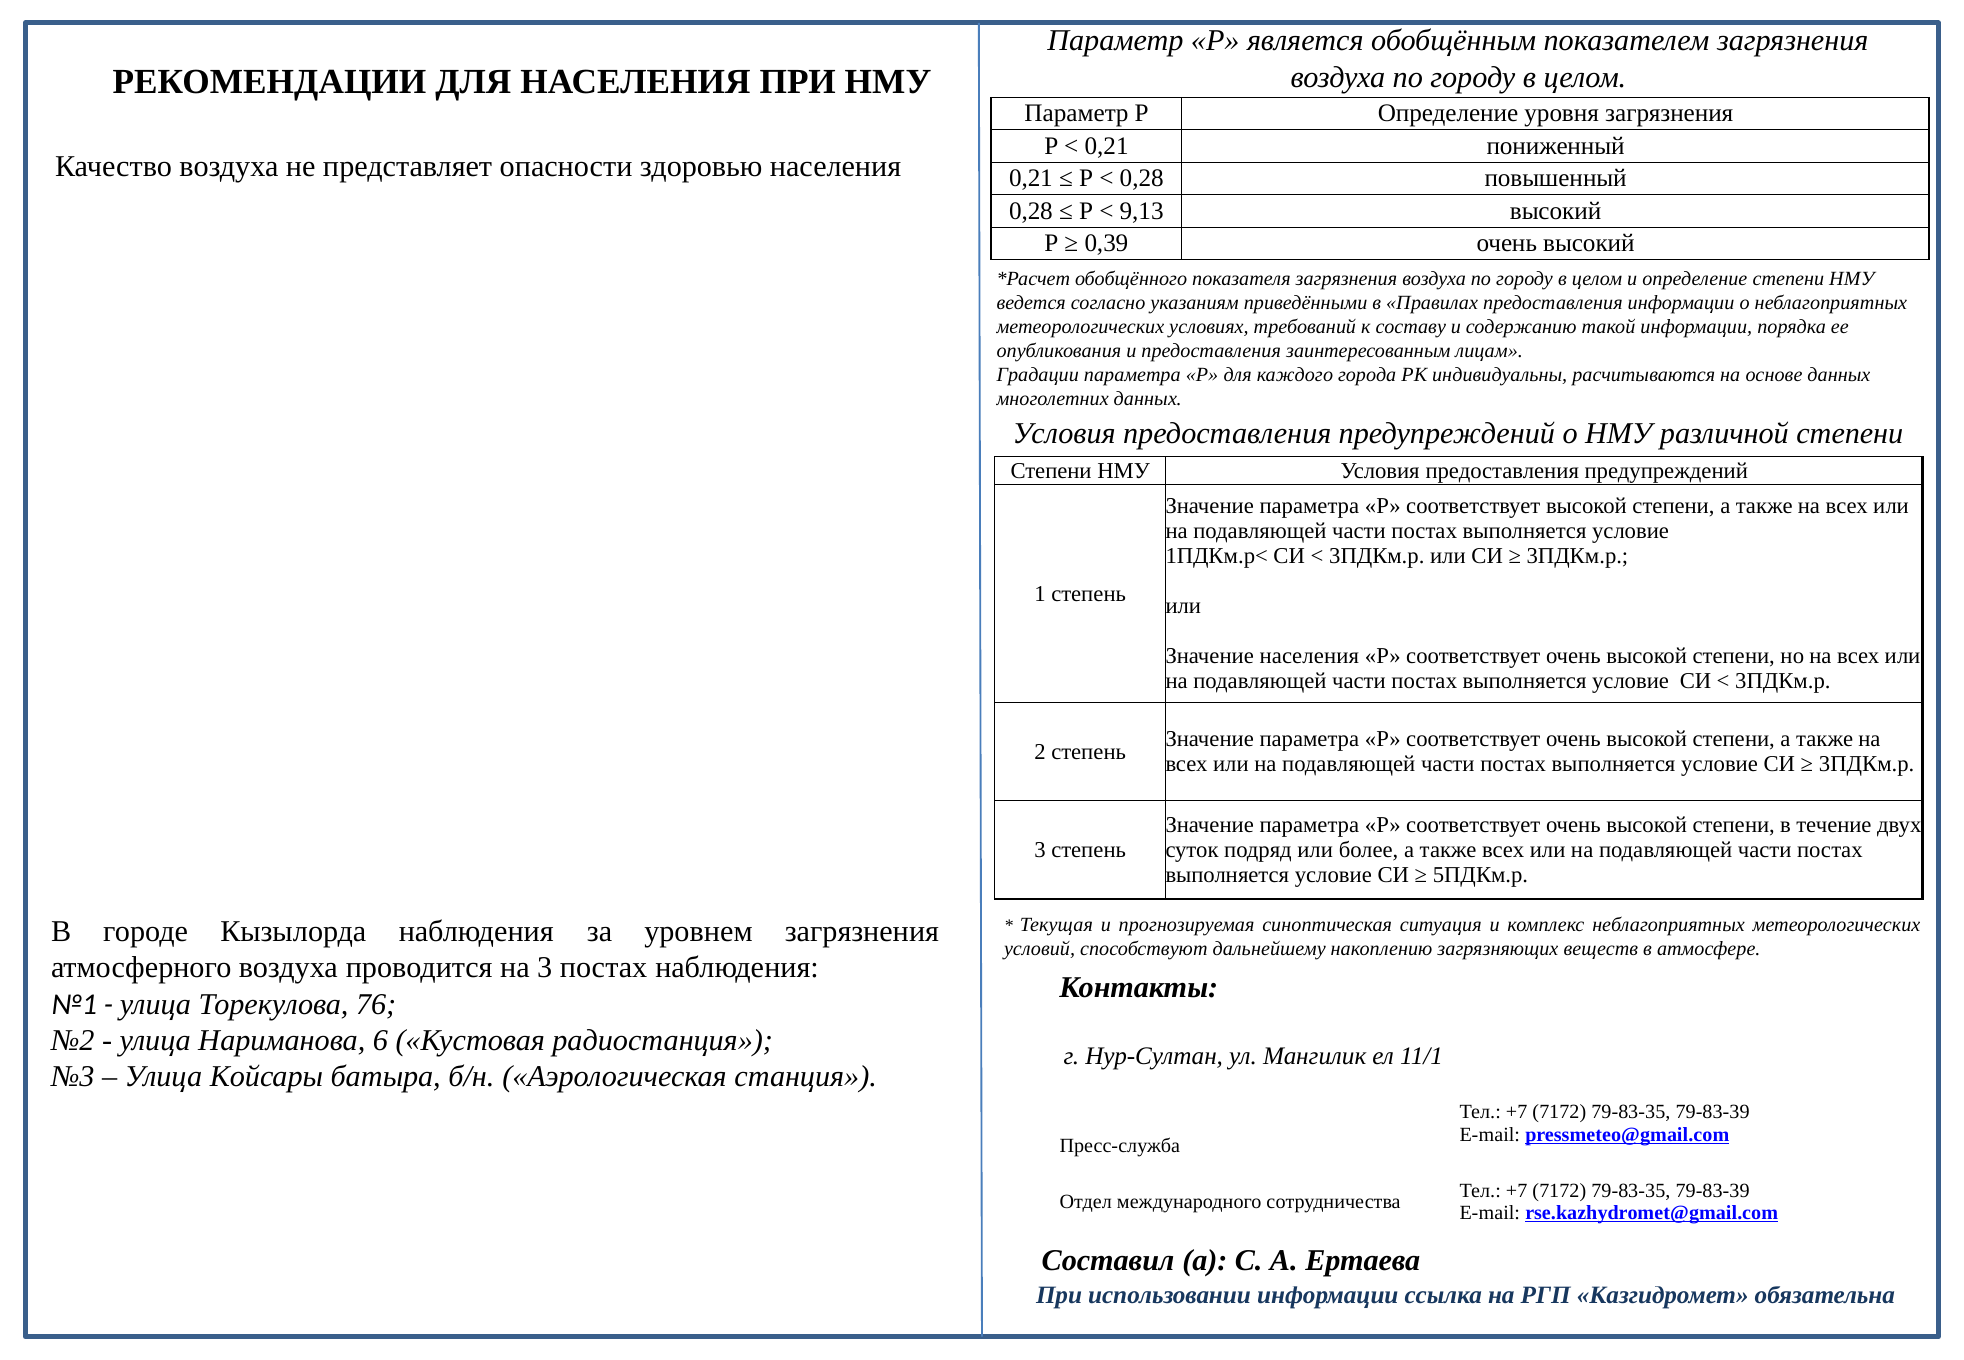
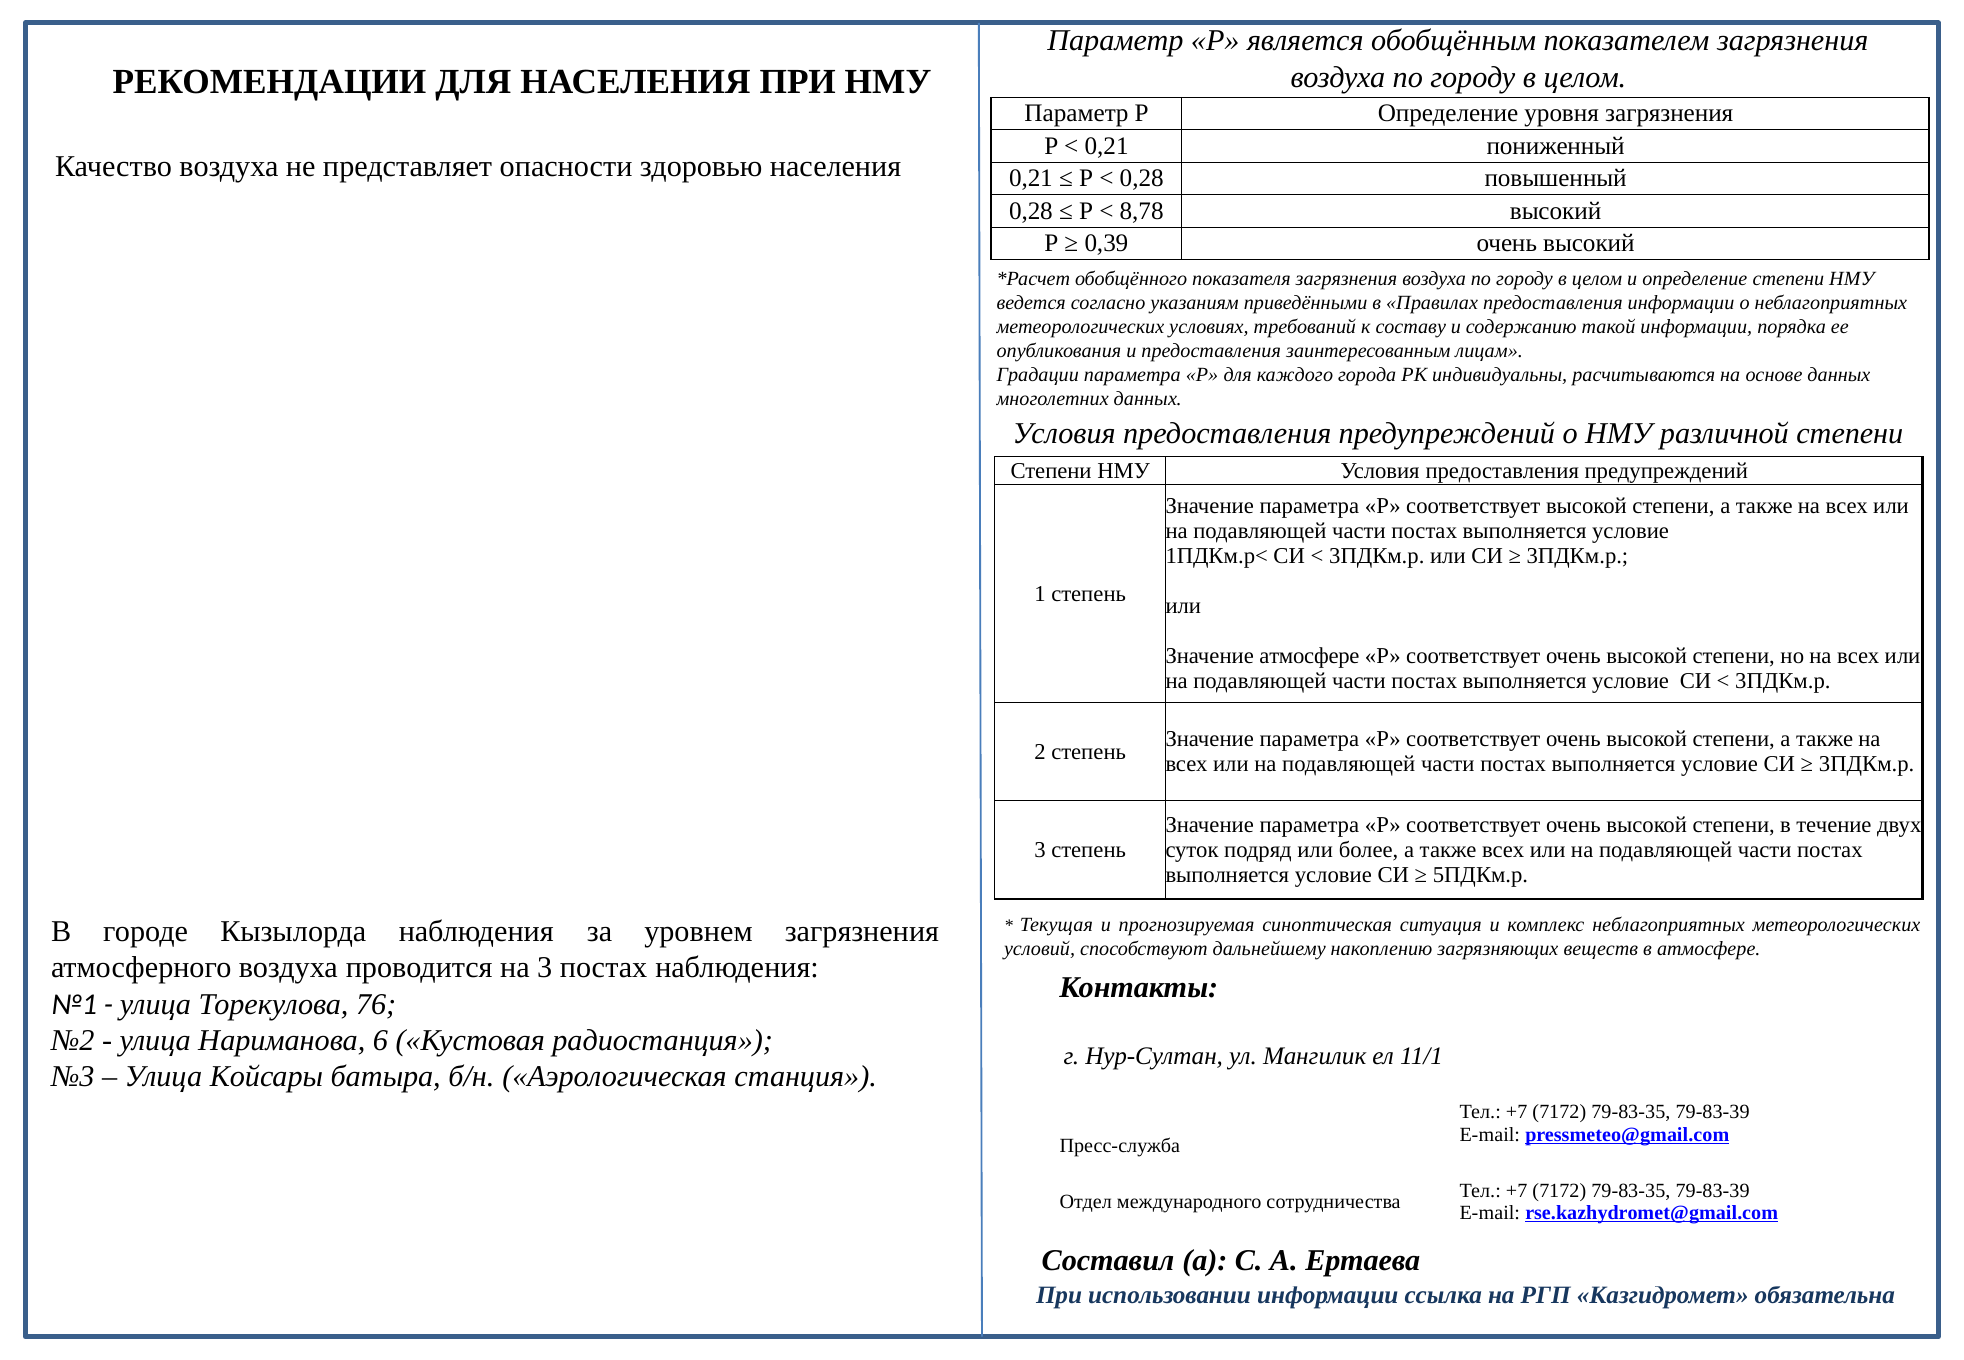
9,13: 9,13 -> 8,78
Значение населения: населения -> атмосфере
